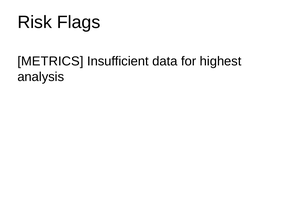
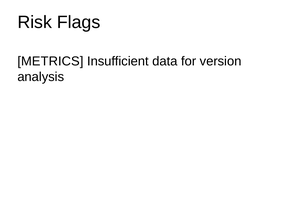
highest: highest -> version
